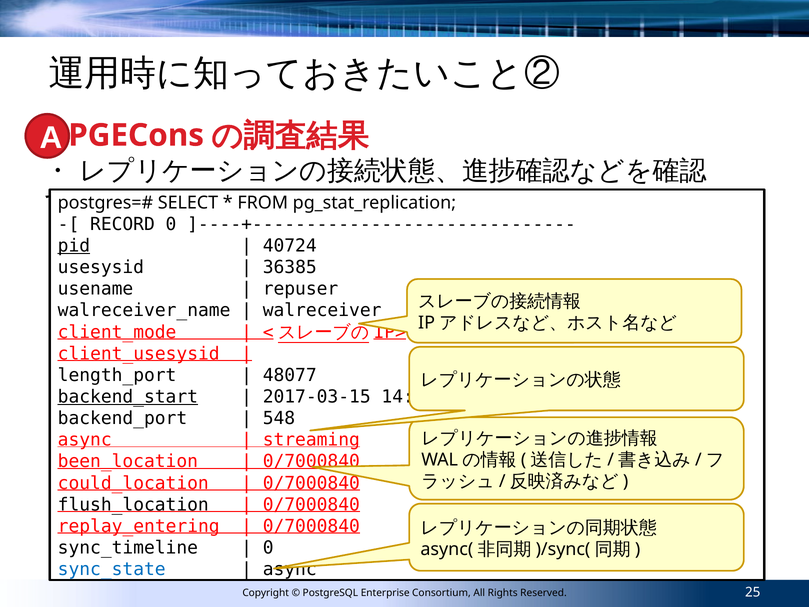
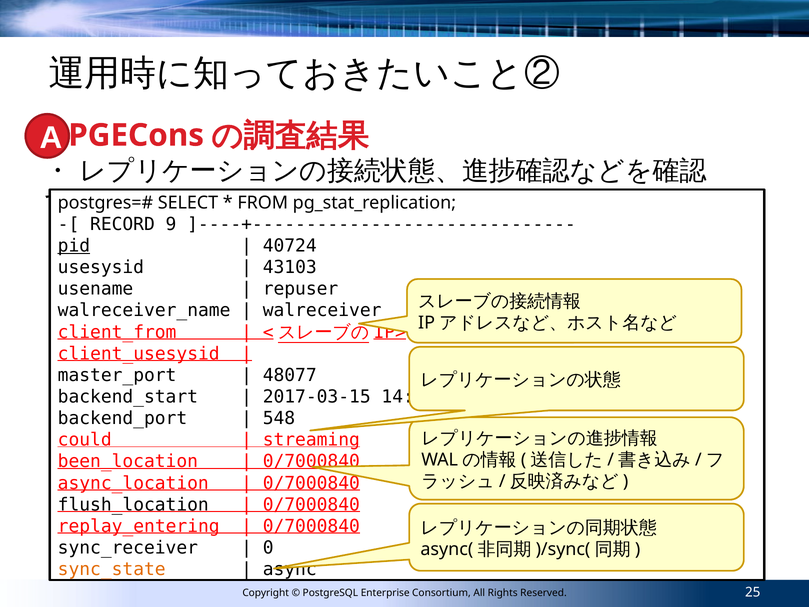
RECORD 0: 0 -> 9
36385: 36385 -> 43103
client_mode: client_mode -> client_from
length_port: length_port -> master_port
backend_start underline: present -> none
async at (85, 440): async -> could
could_location: could_location -> async_location
sync_timeline: sync_timeline -> sync_receiver
sync_state colour: blue -> orange
